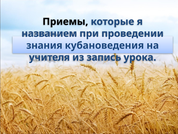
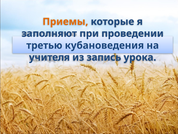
Приемы colour: black -> orange
названием: названием -> заполняют
знания: знания -> третью
